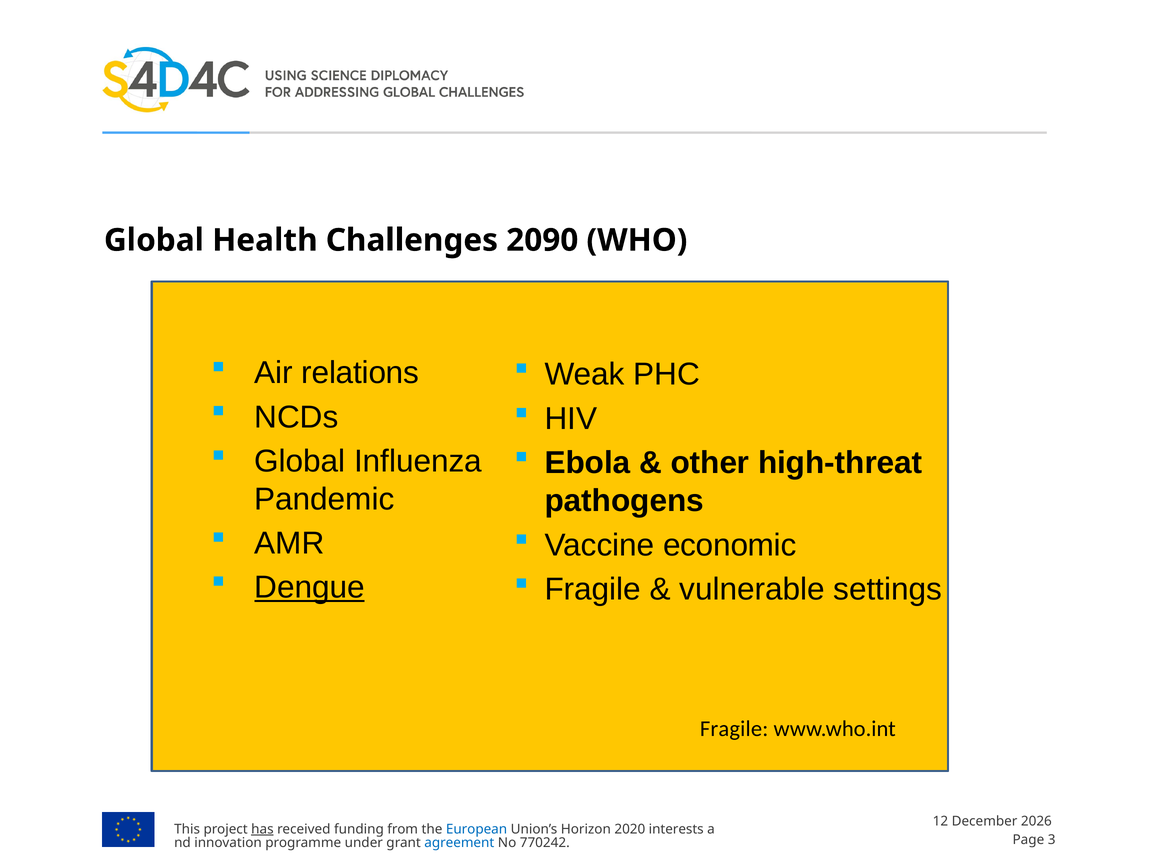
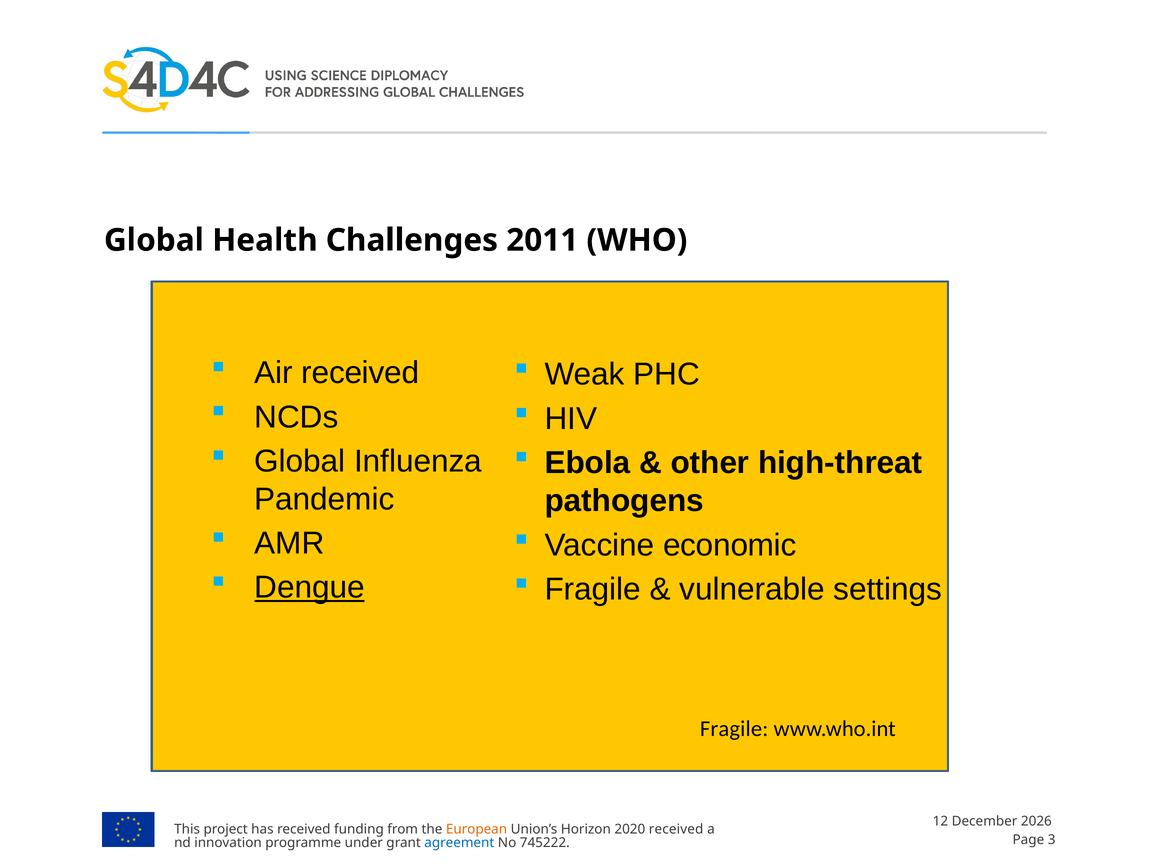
2090: 2090 -> 2011
Air relations: relations -> received
has underline: present -> none
European colour: blue -> orange
2020 interests: interests -> received
770242: 770242 -> 745222
